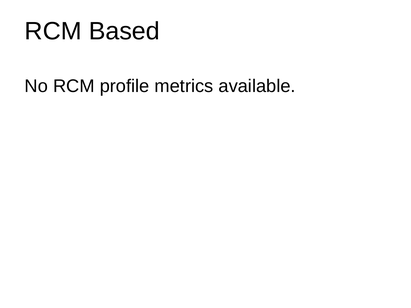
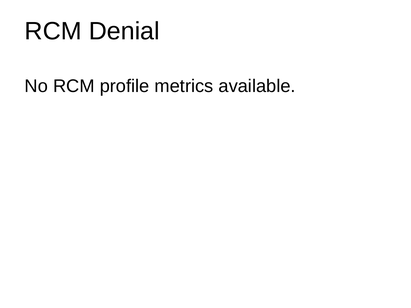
Based: Based -> Denial
